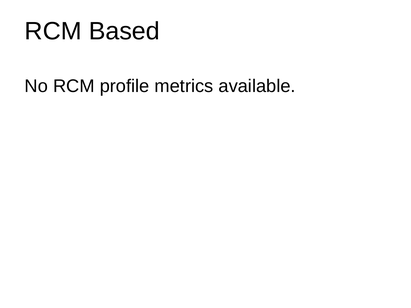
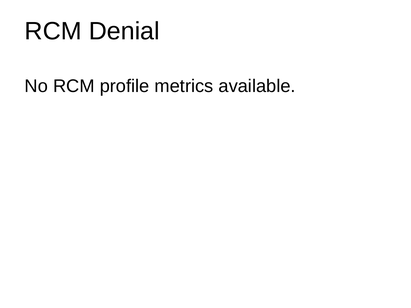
Based: Based -> Denial
